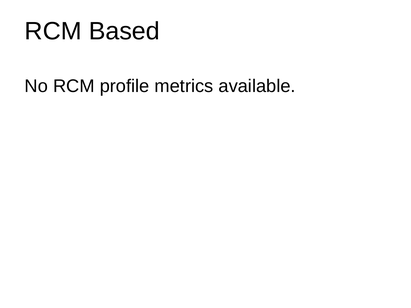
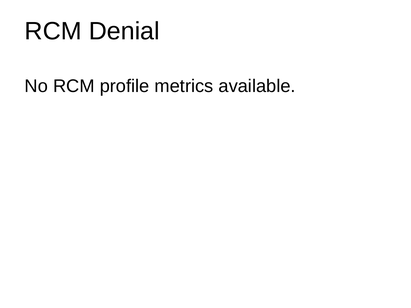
Based: Based -> Denial
